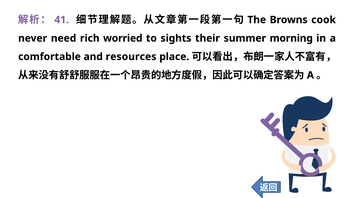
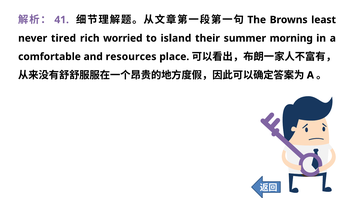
cook: cook -> least
need: need -> tired
sights: sights -> island
